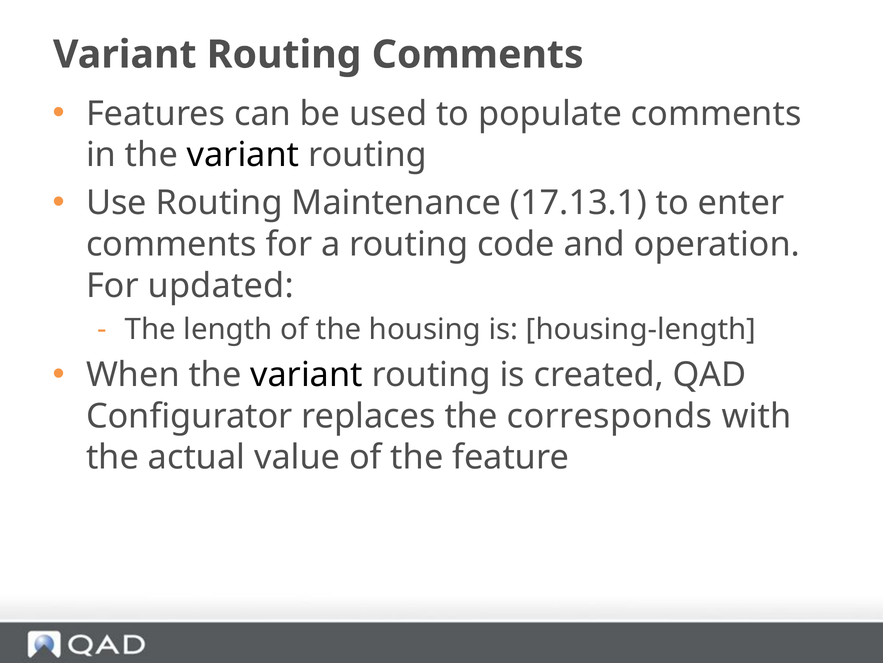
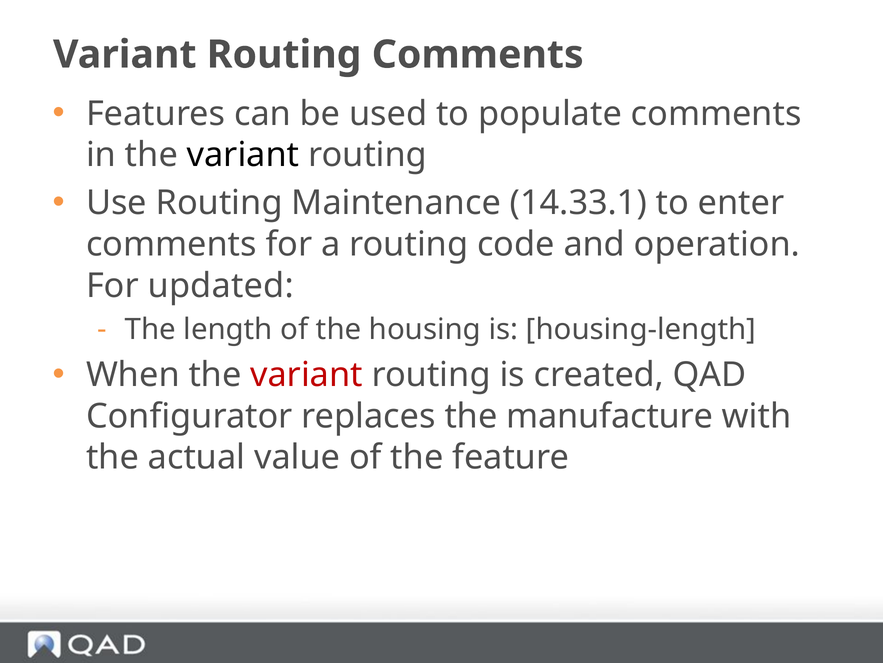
17.13.1: 17.13.1 -> 14.33.1
variant at (307, 375) colour: black -> red
corresponds: corresponds -> manufacture
